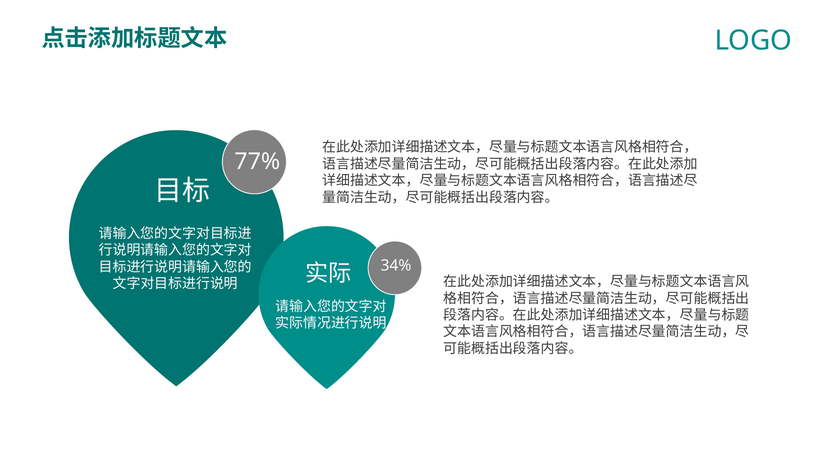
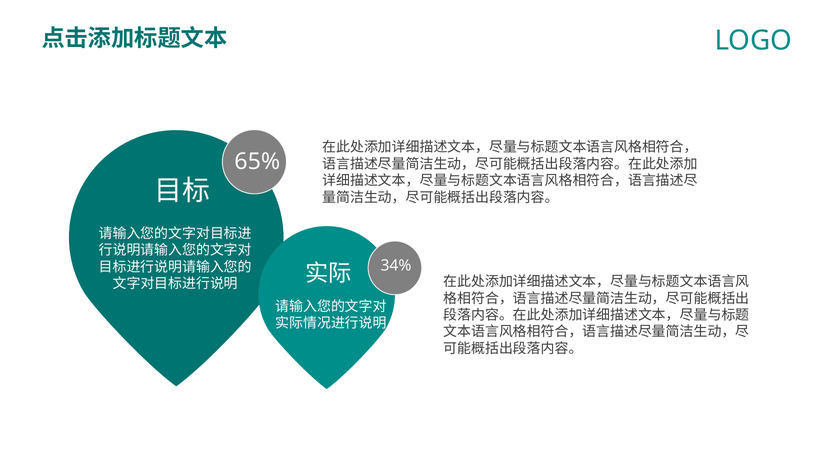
77%: 77% -> 65%
